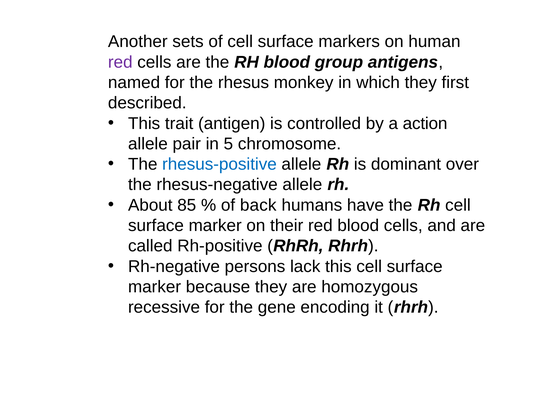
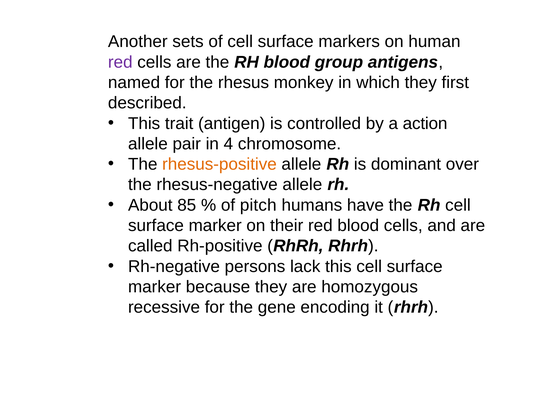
5: 5 -> 4
rhesus-positive colour: blue -> orange
back: back -> pitch
